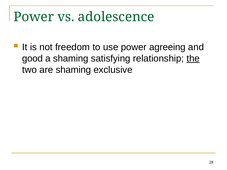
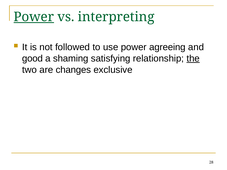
Power at (34, 17) underline: none -> present
adolescence: adolescence -> interpreting
freedom: freedom -> followed
are shaming: shaming -> changes
